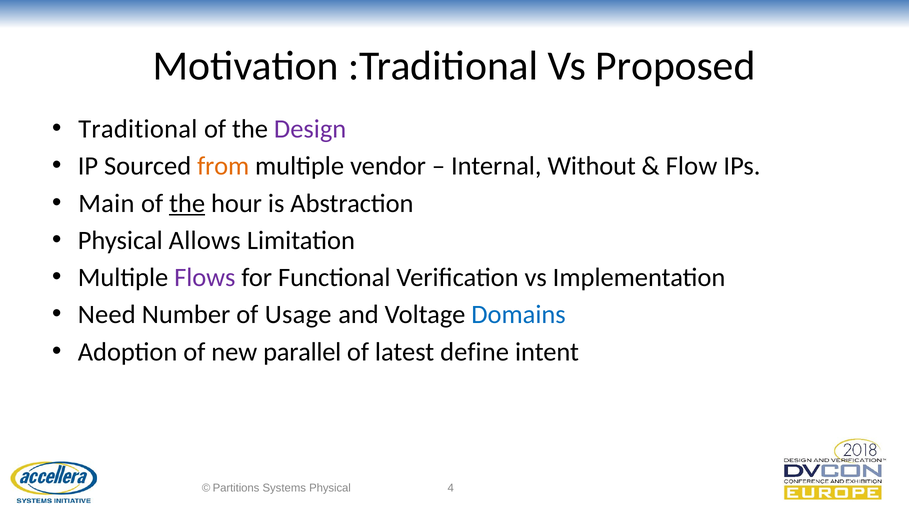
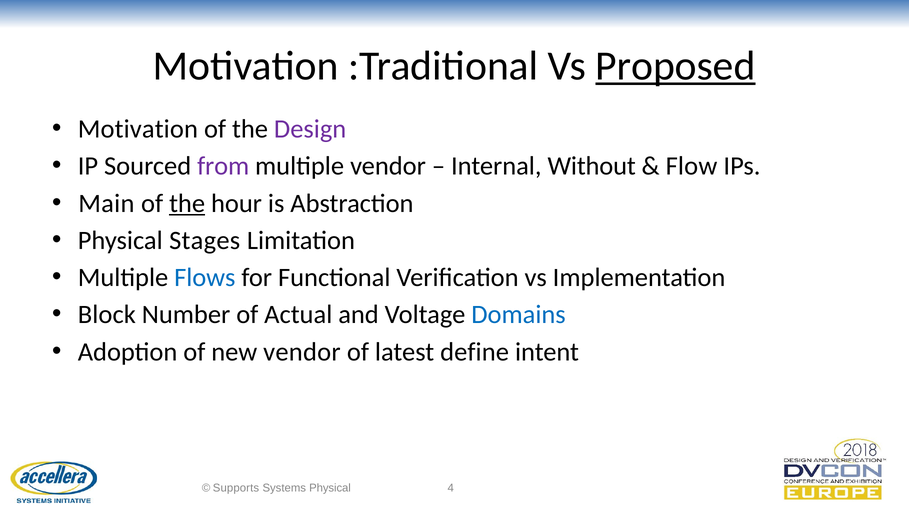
Proposed underline: none -> present
Traditional at (138, 129): Traditional -> Motivation
from colour: orange -> purple
Allows: Allows -> Stages
Flows colour: purple -> blue
Need: Need -> Block
Usage: Usage -> Actual
new parallel: parallel -> vendor
Partitions: Partitions -> Supports
